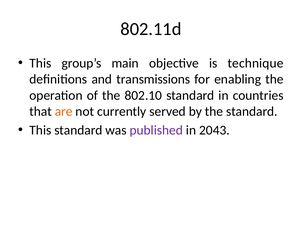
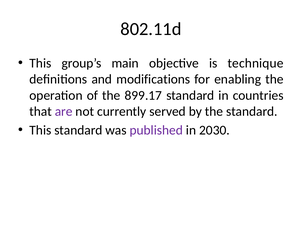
transmissions: transmissions -> modifications
802.10: 802.10 -> 899.17
are colour: orange -> purple
2043: 2043 -> 2030
